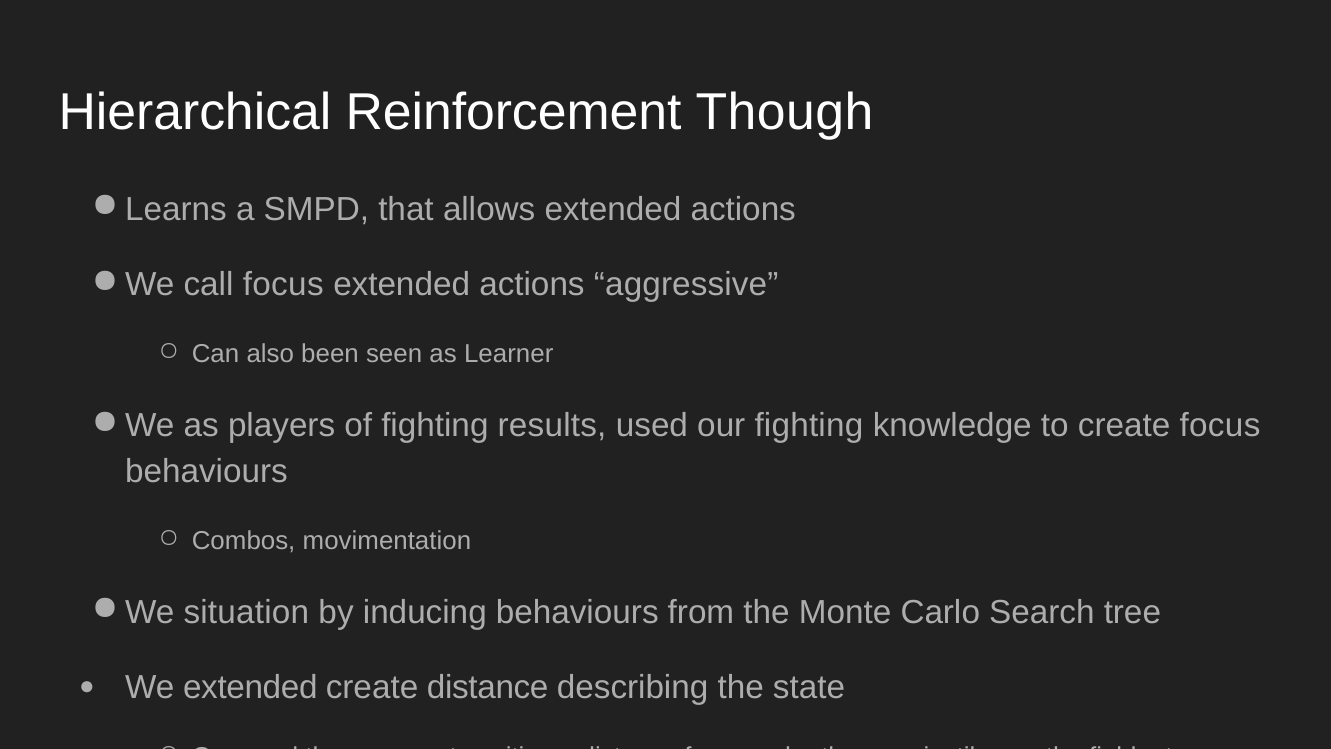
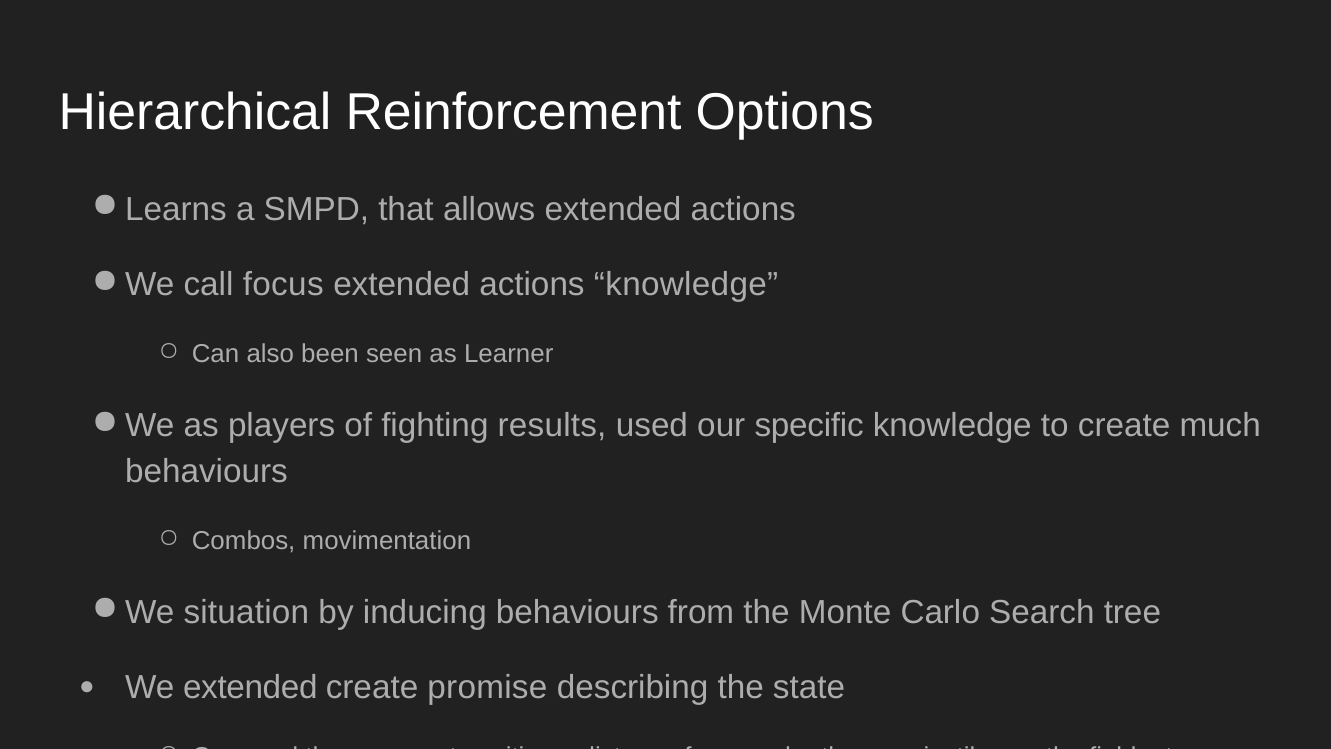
Though: Though -> Options
actions aggressive: aggressive -> knowledge
our fighting: fighting -> specific
create focus: focus -> much
create distance: distance -> promise
